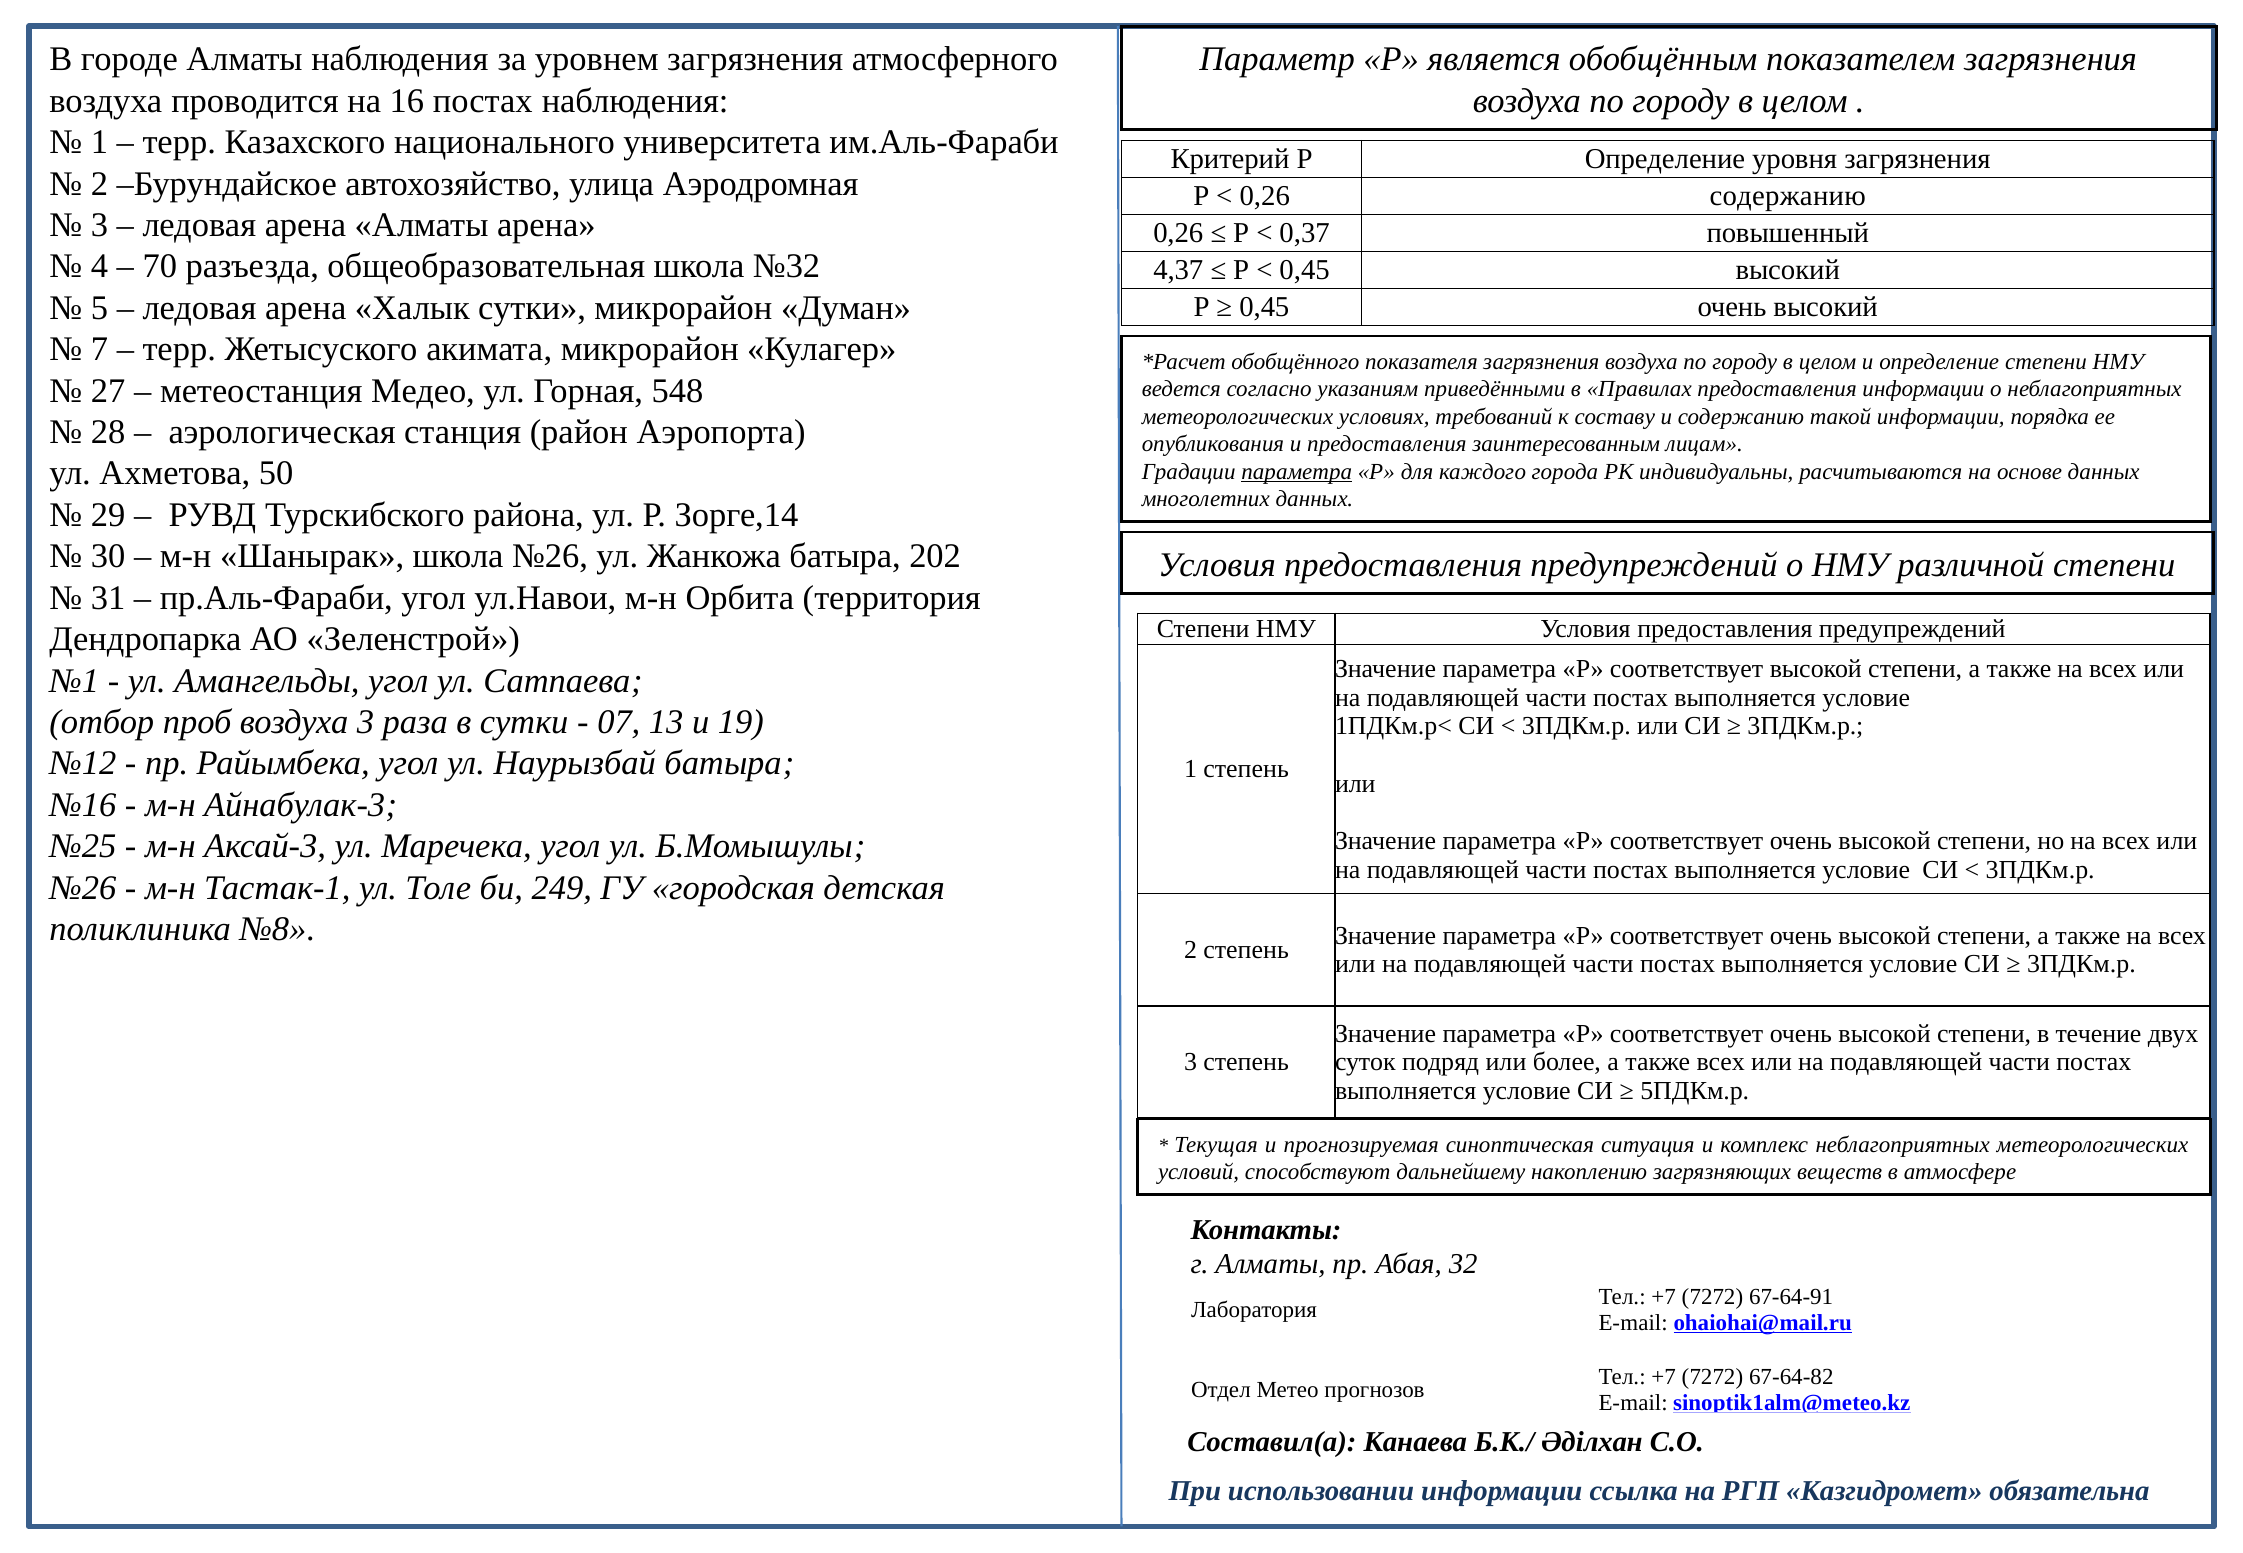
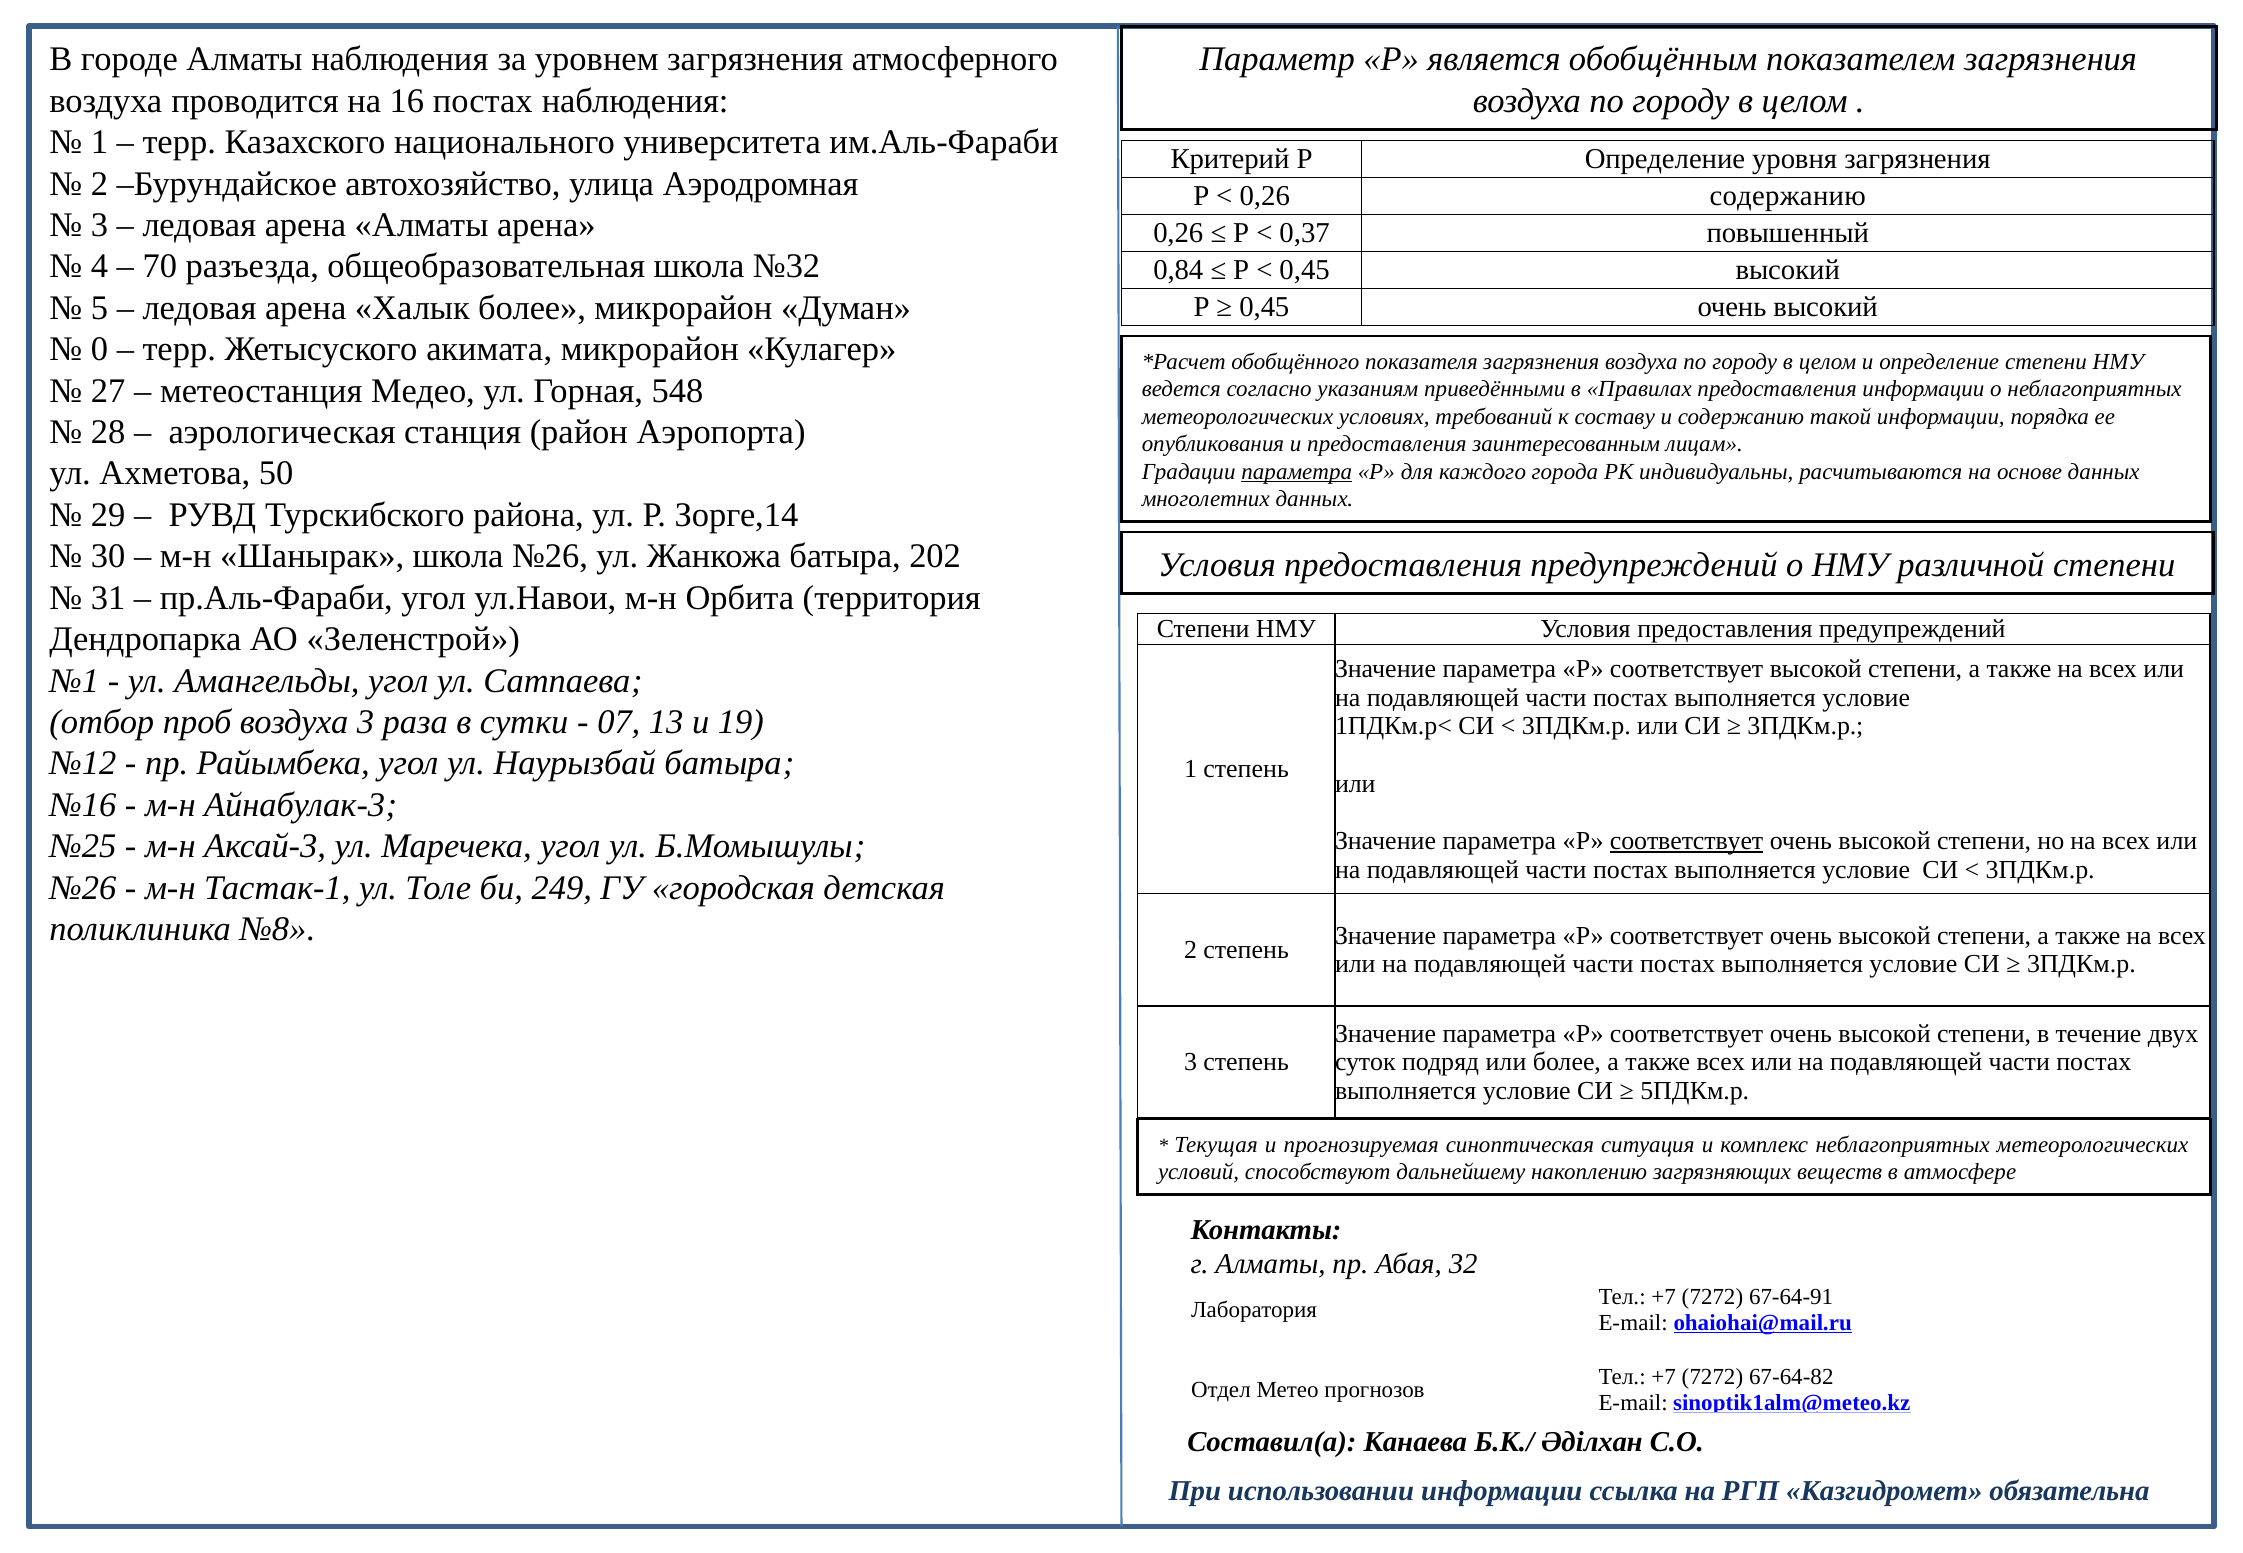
4,37: 4,37 -> 0,84
Халык сутки: сутки -> более
7: 7 -> 0
соответствует at (1687, 841) underline: none -> present
